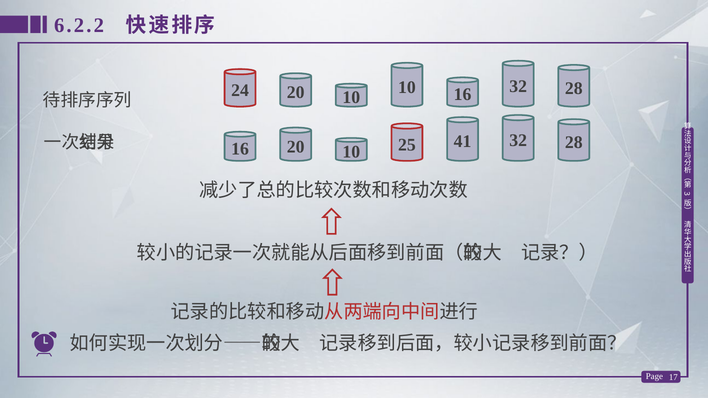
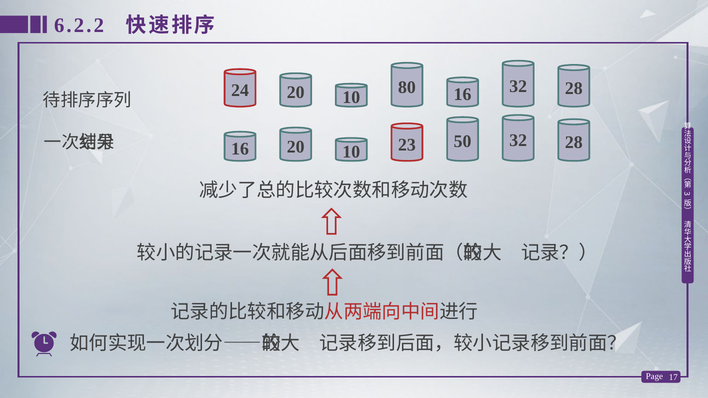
20 10: 10 -> 80
41: 41 -> 50
25: 25 -> 23
